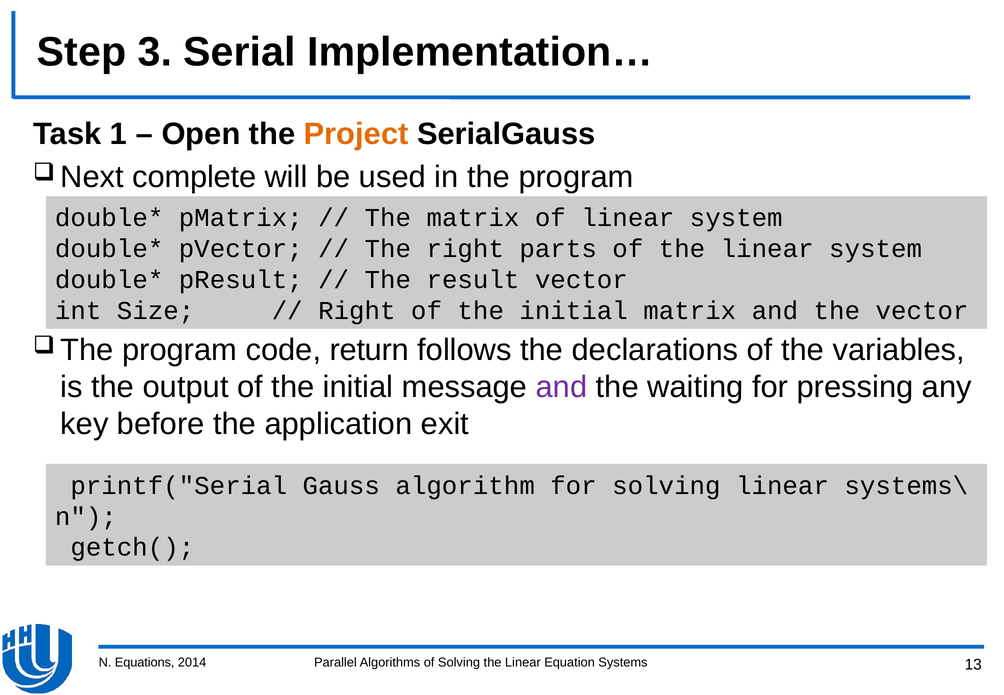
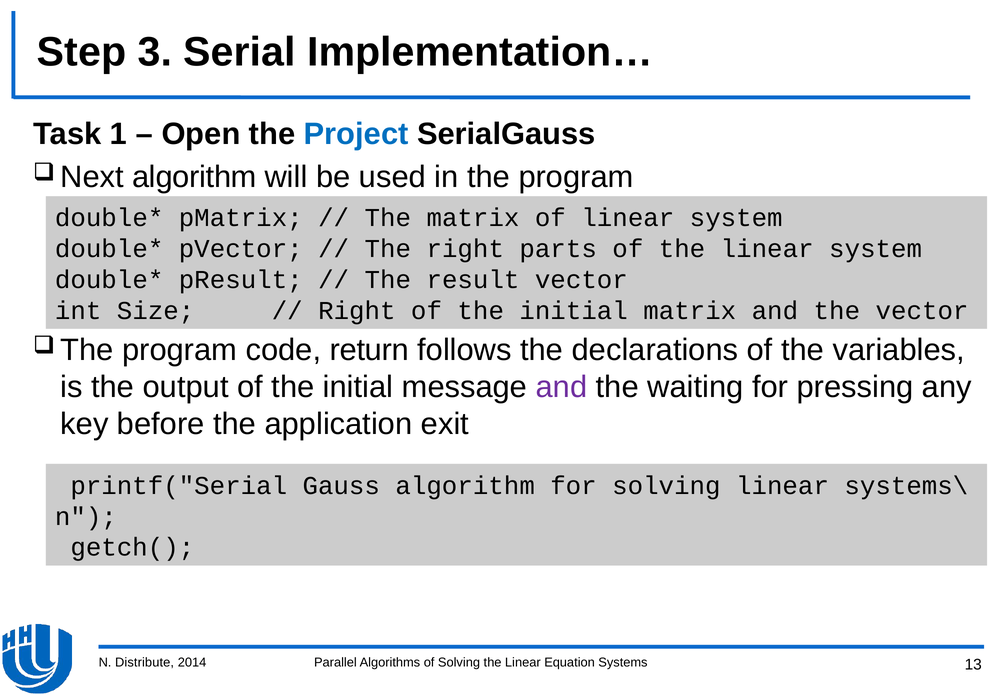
Project colour: orange -> blue
complete at (194, 177): complete -> algorithm
Equations: Equations -> Distribute
